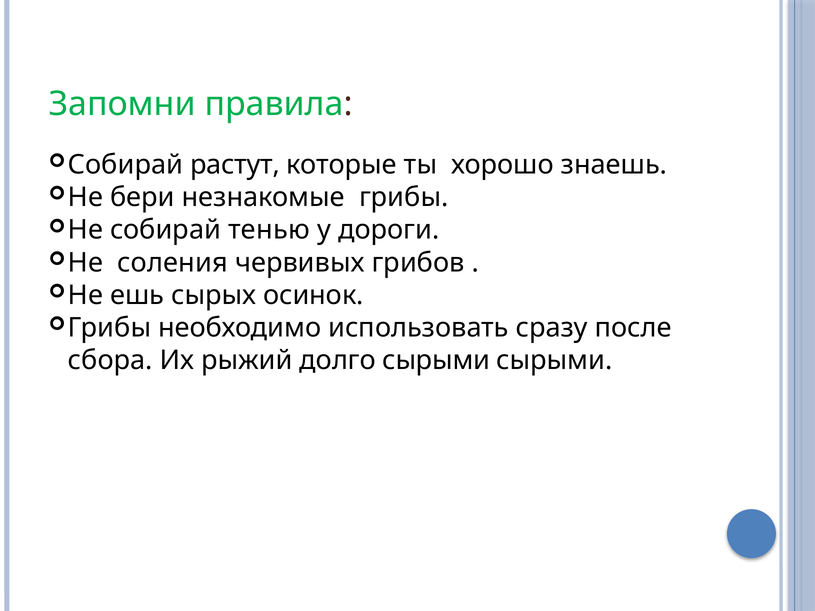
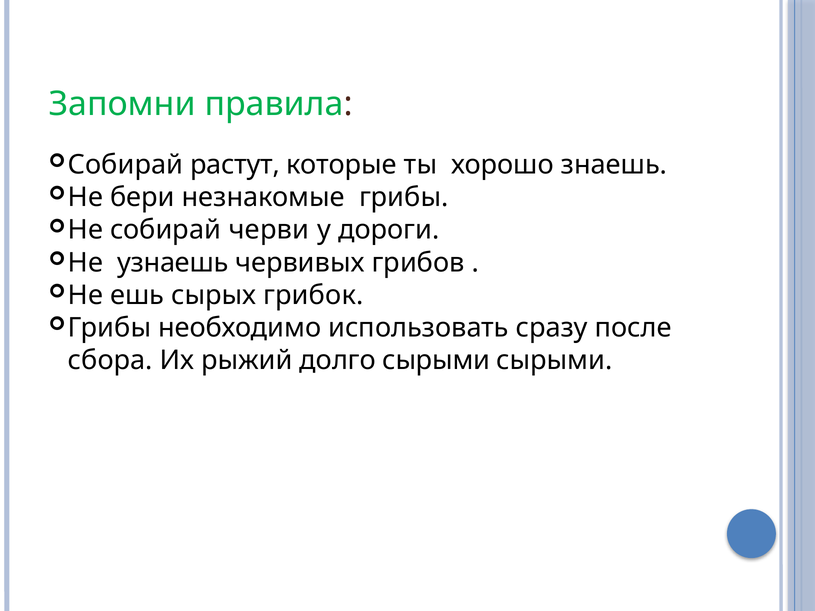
тенью: тенью -> черви
соления: соления -> узнаешь
осинок: осинок -> грибок
